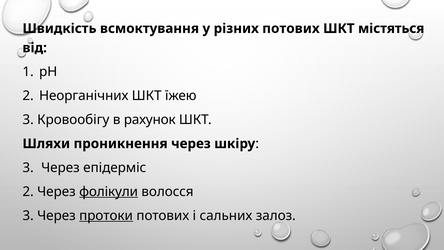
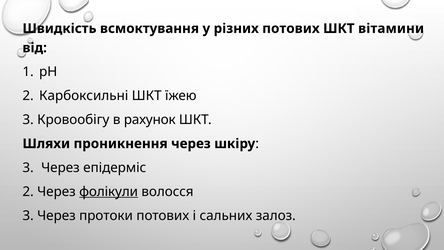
містяться: містяться -> вітамини
Неорганічних: Неорганічних -> Карбоксильні
протоки underline: present -> none
